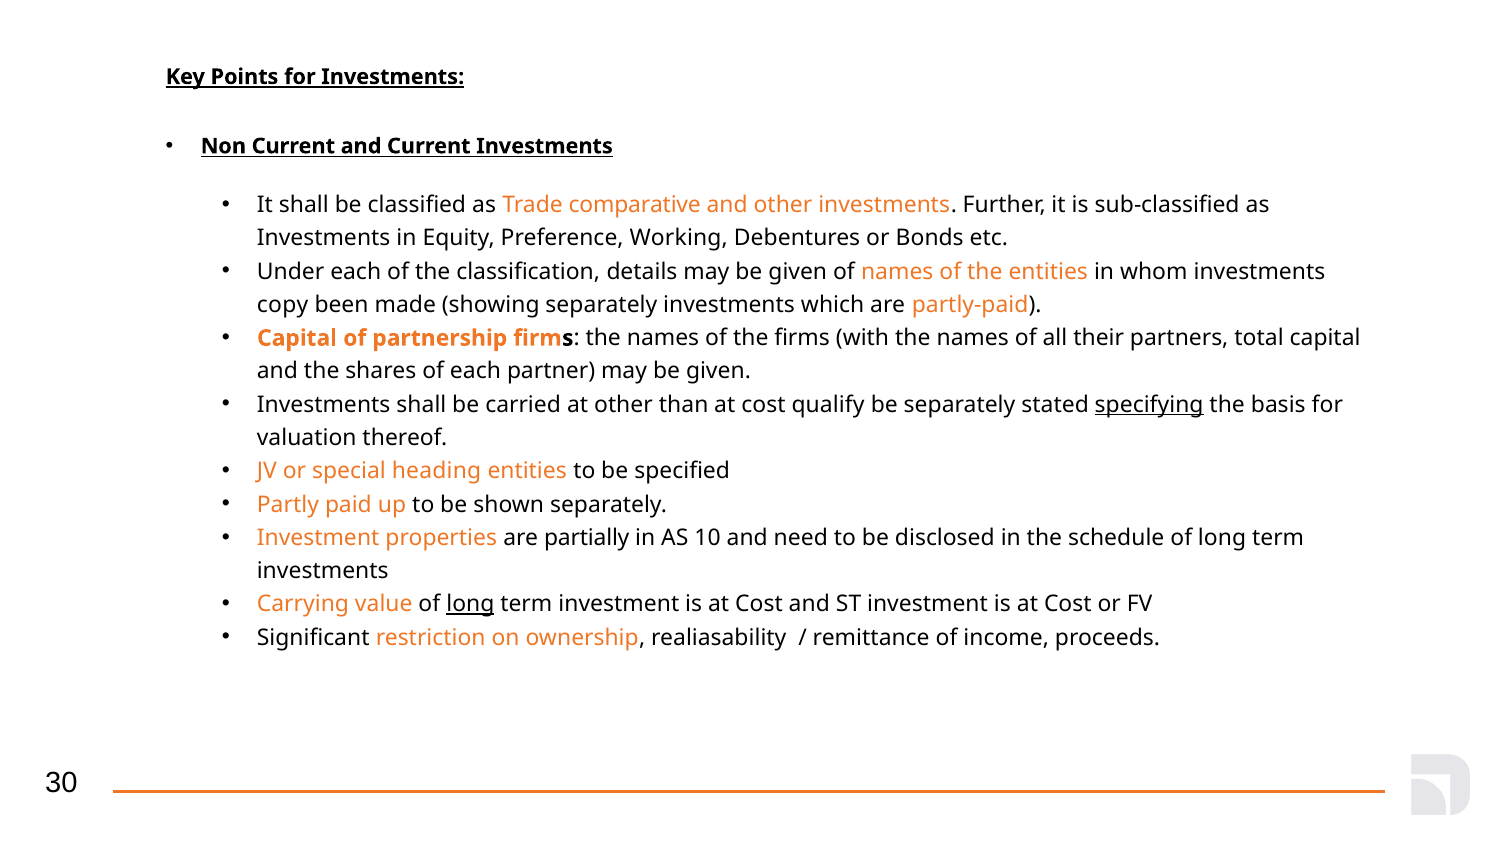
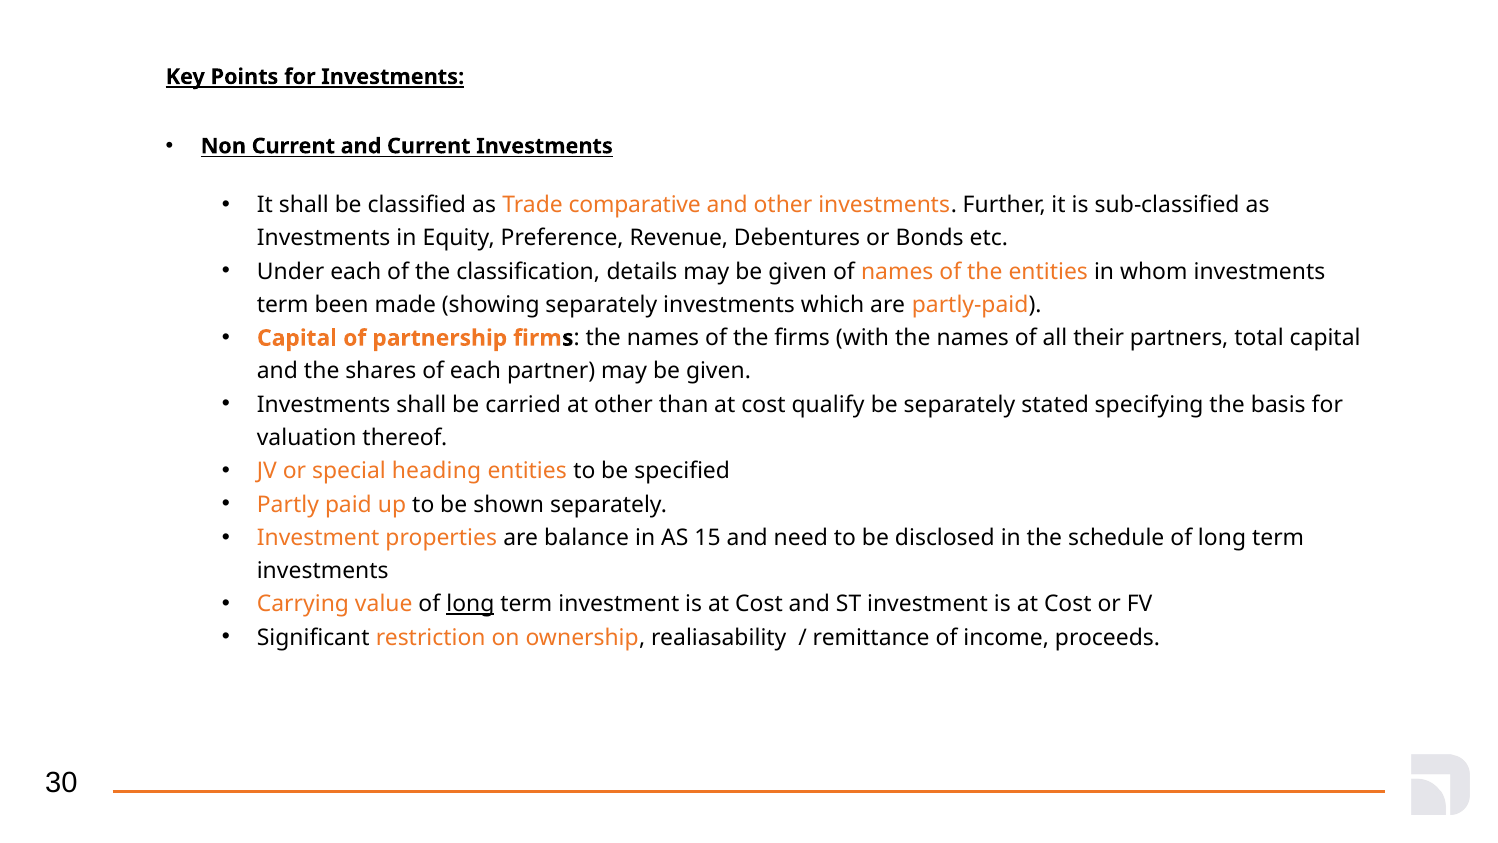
Working: Working -> Revenue
copy at (283, 305): copy -> term
specifying underline: present -> none
partially: partially -> balance
10: 10 -> 15
